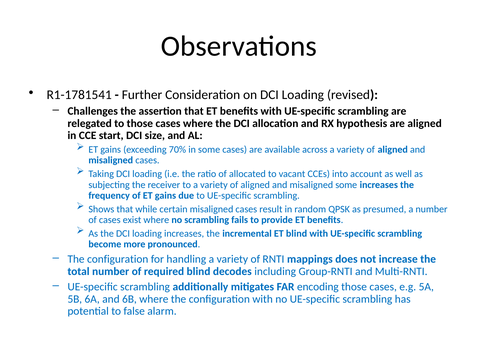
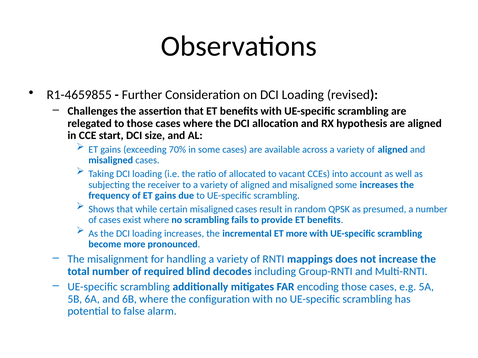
R1-1781541: R1-1781541 -> R1-4659855
ET blind: blind -> more
configuration at (118, 260): configuration -> misalignment
